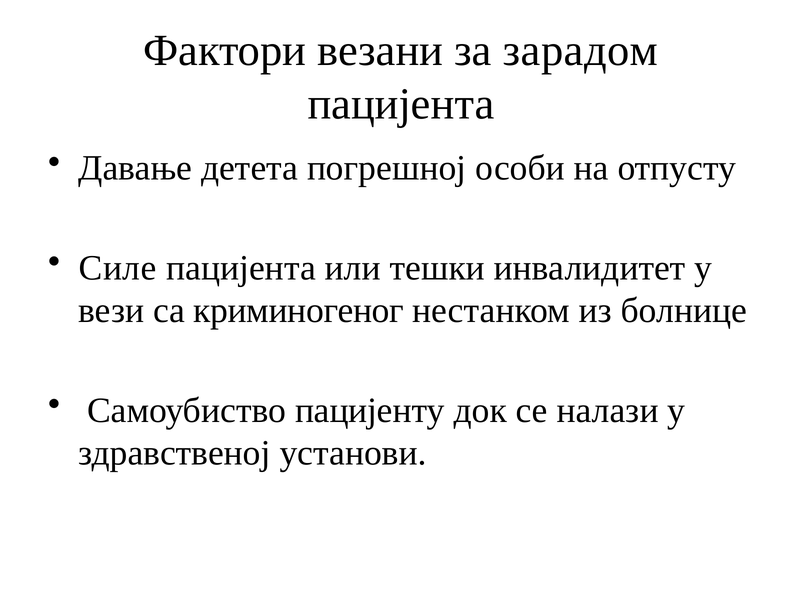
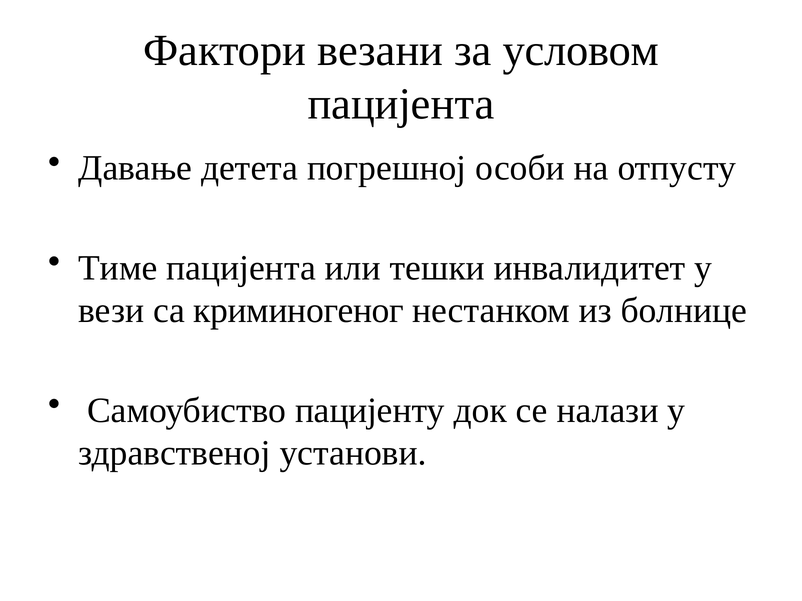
зарадом: зарадом -> условом
Силе: Силе -> Тиме
